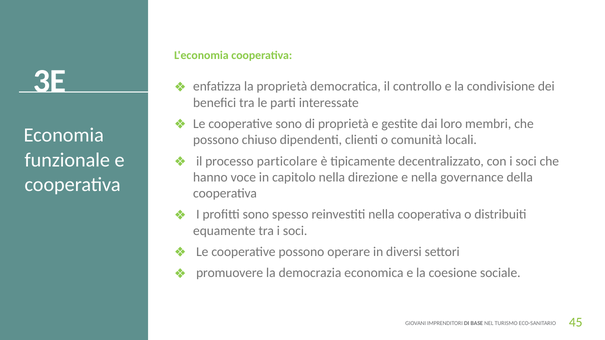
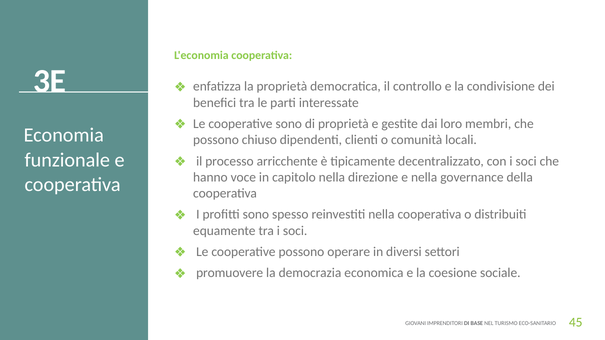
particolare: particolare -> arricchente
